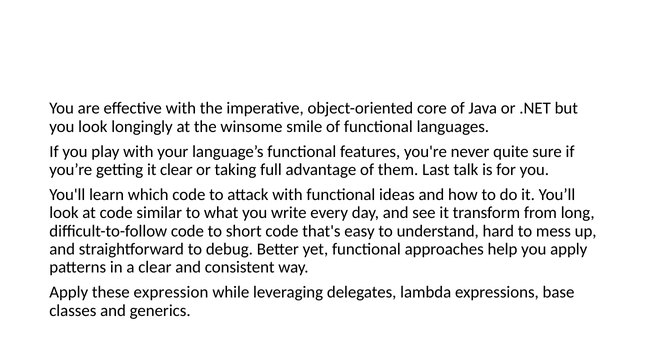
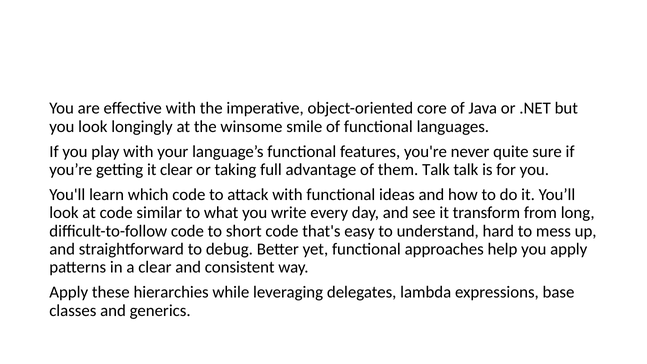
them Last: Last -> Talk
expression: expression -> hierarchies
